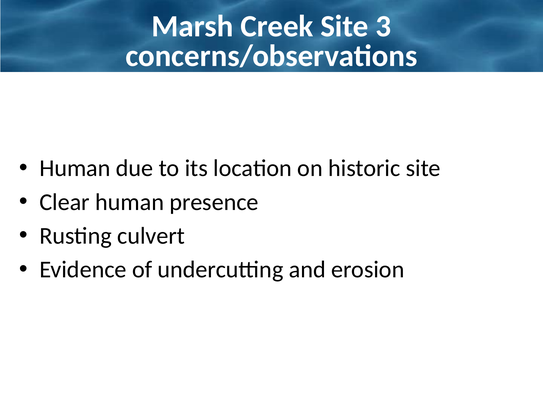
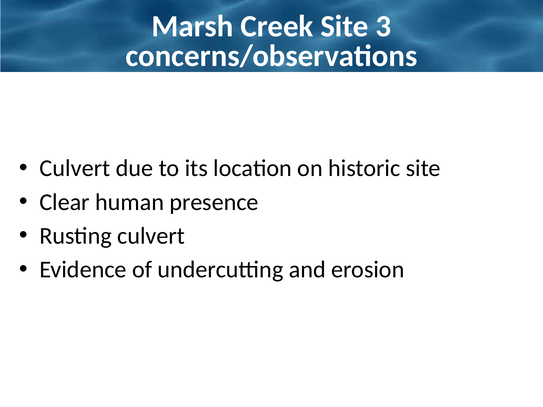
Human at (75, 168): Human -> Culvert
